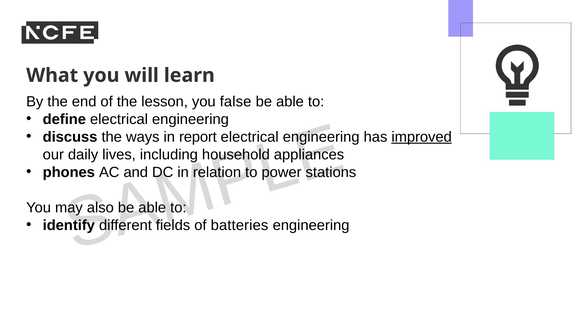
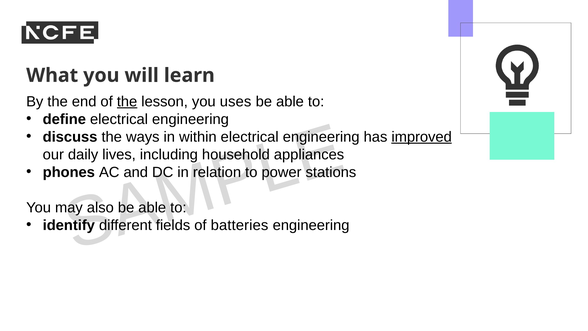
the at (127, 102) underline: none -> present
false: false -> uses
report: report -> within
